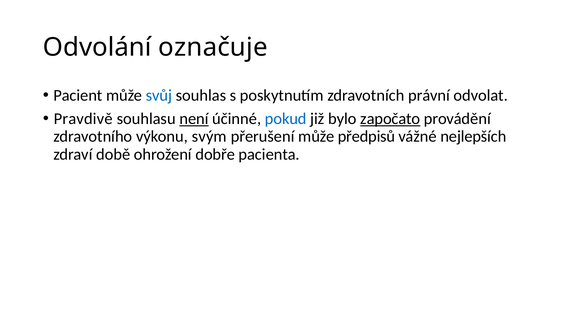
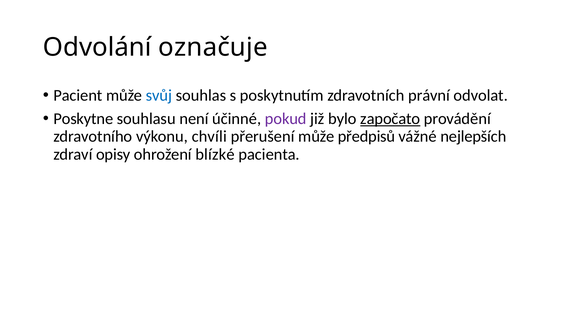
Pravdivě: Pravdivě -> Poskytne
není underline: present -> none
pokud colour: blue -> purple
svým: svým -> chvíli
době: době -> opisy
dobře: dobře -> blízké
